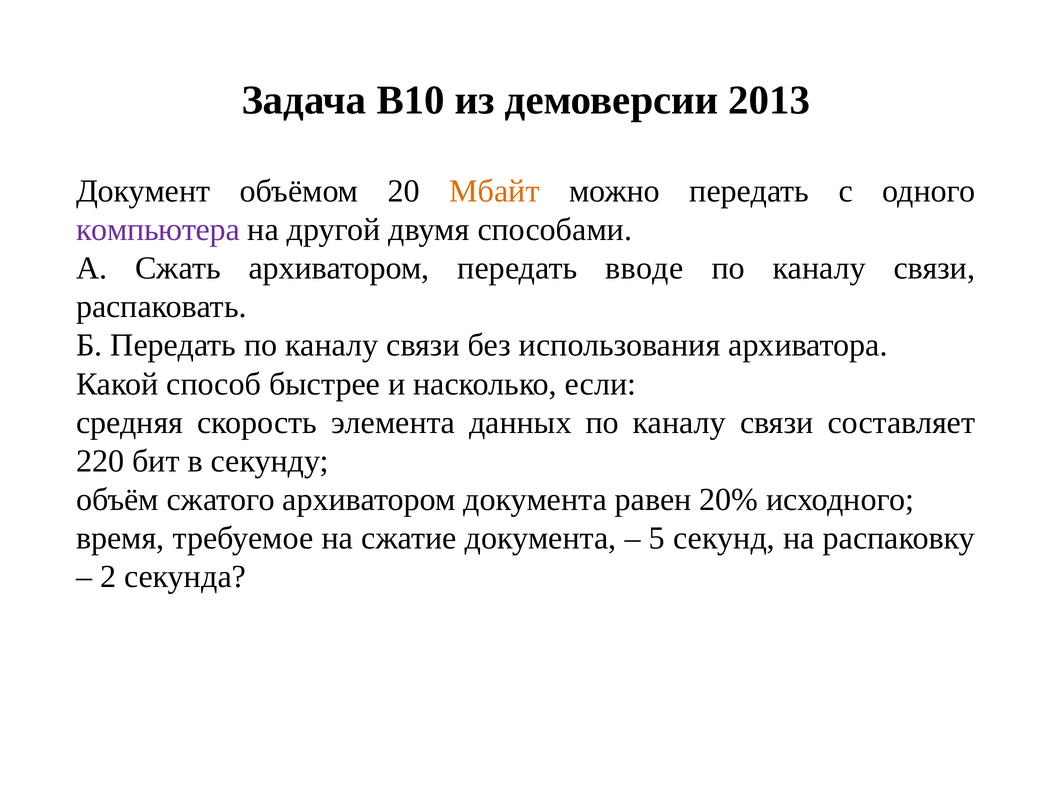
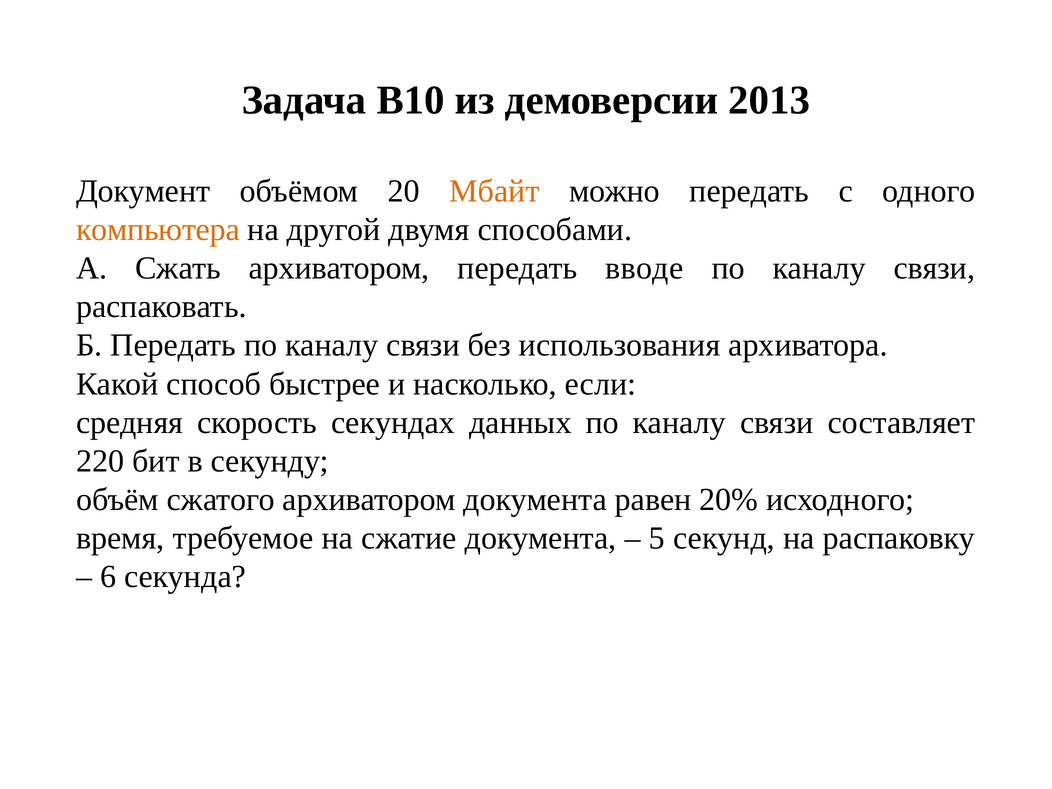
компьютера colour: purple -> orange
элемента: элемента -> секундах
2: 2 -> 6
